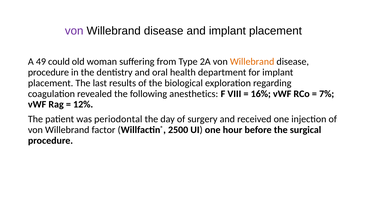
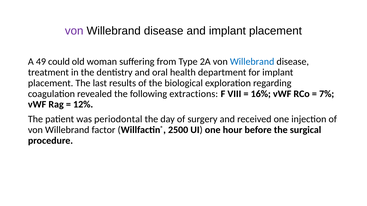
Willebrand at (252, 62) colour: orange -> blue
procedure at (48, 72): procedure -> treatment
anesthetics: anesthetics -> extractions
